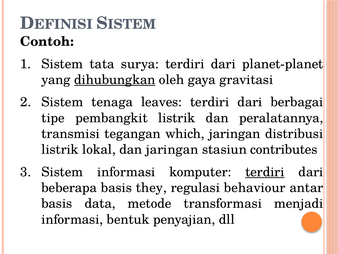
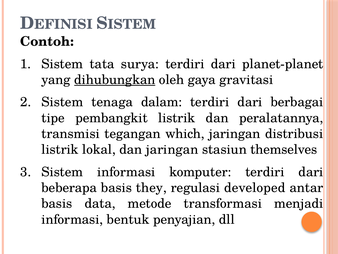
leaves: leaves -> dalam
contributes: contributes -> themselves
terdiri at (265, 172) underline: present -> none
behaviour: behaviour -> developed
